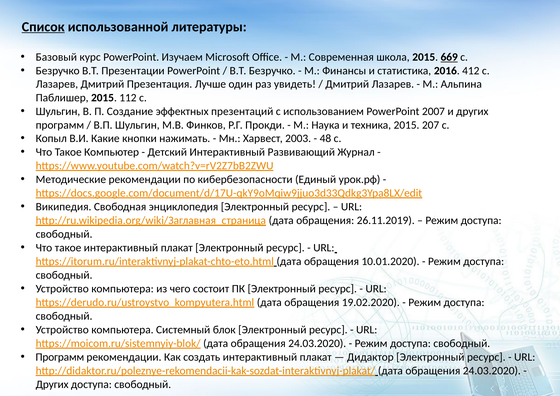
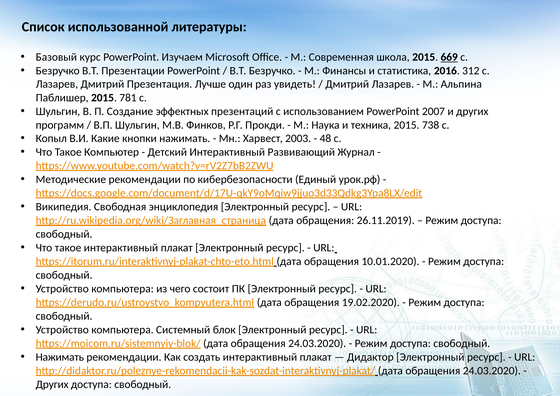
Список underline: present -> none
412: 412 -> 312
112: 112 -> 781
207: 207 -> 738
Программ at (60, 357): Программ -> Нажимать
